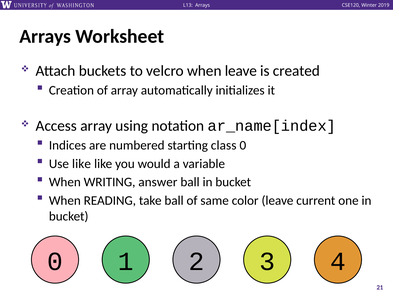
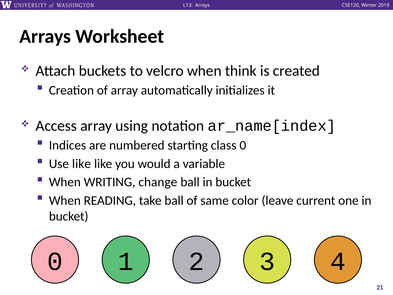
when leave: leave -> think
answer: answer -> change
